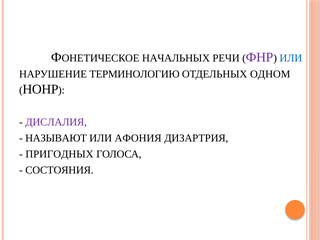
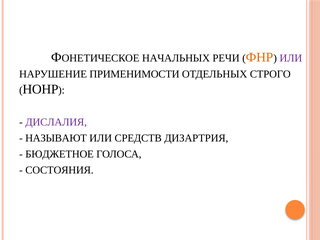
ФНР colour: purple -> orange
ИЛИ at (291, 58) colour: blue -> purple
ТЕРМИНОЛОГИЮ: ТЕРМИНОЛОГИЮ -> ПРИМЕНИМОСТИ
ОДНОМ: ОДНОМ -> СТРОГО
АФОНИЯ: АФОНИЯ -> СРЕДСТВ
ПРИГОДНЫХ: ПРИГОДНЫХ -> БЮДЖЕТНОЕ
